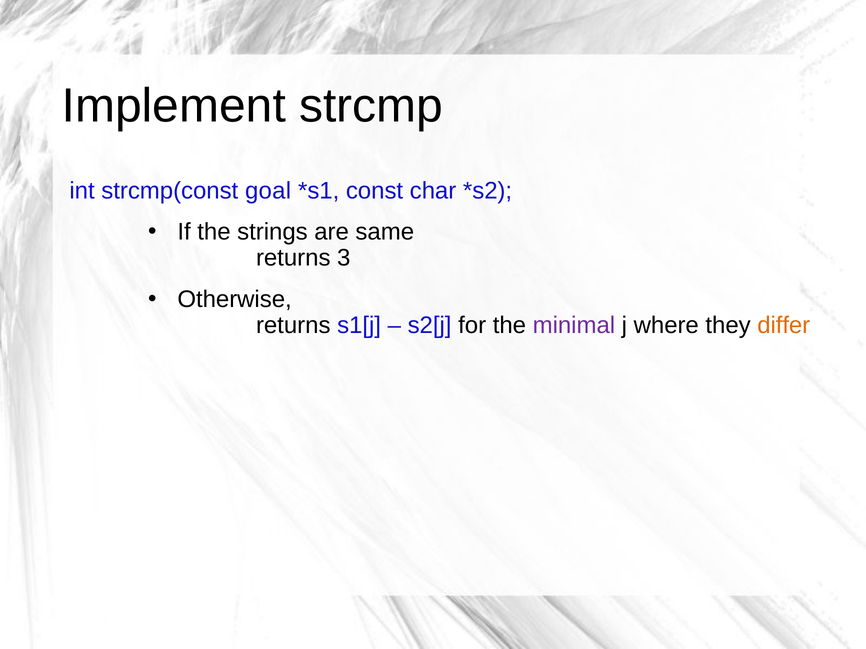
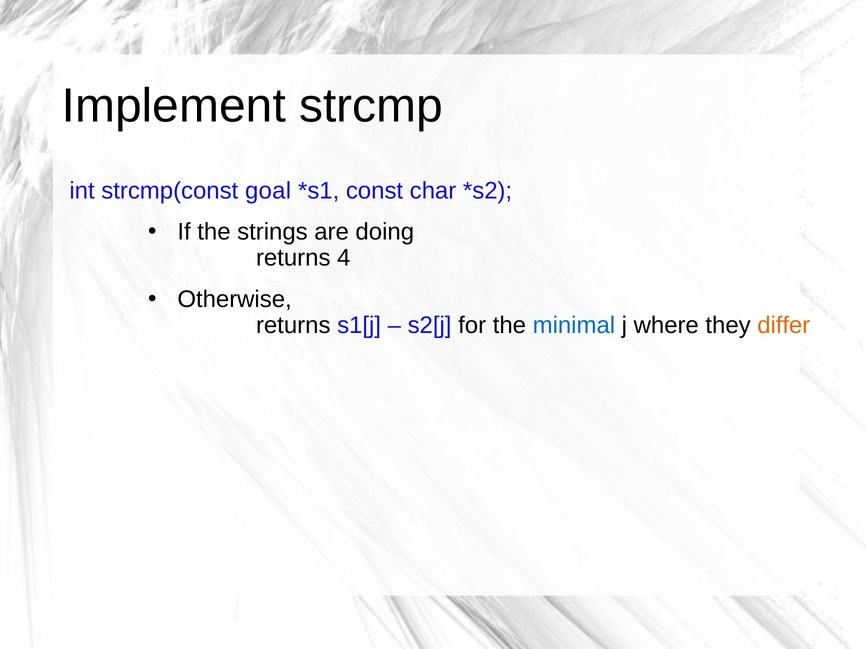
same: same -> doing
3: 3 -> 4
minimal colour: purple -> blue
